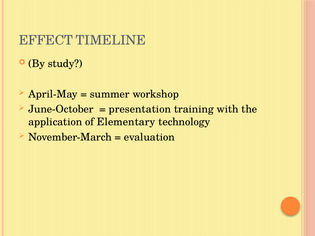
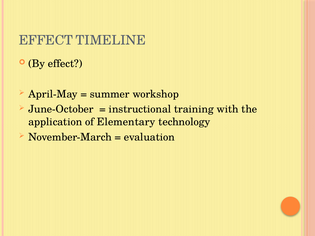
By study: study -> effect
presentation: presentation -> instructional
